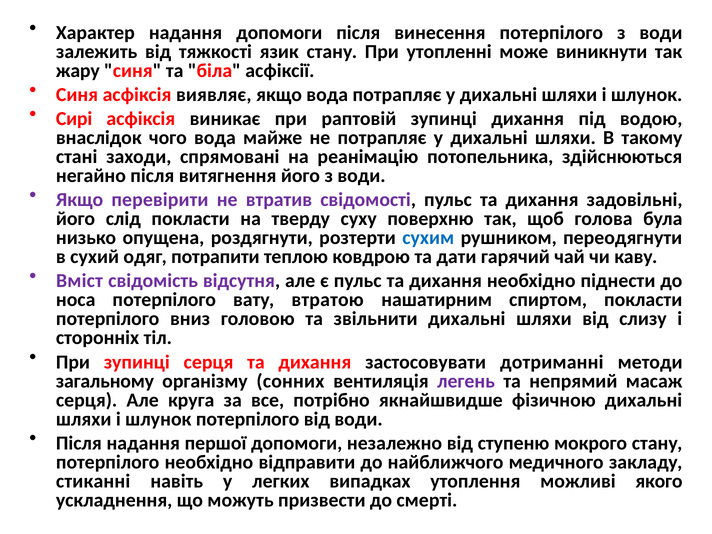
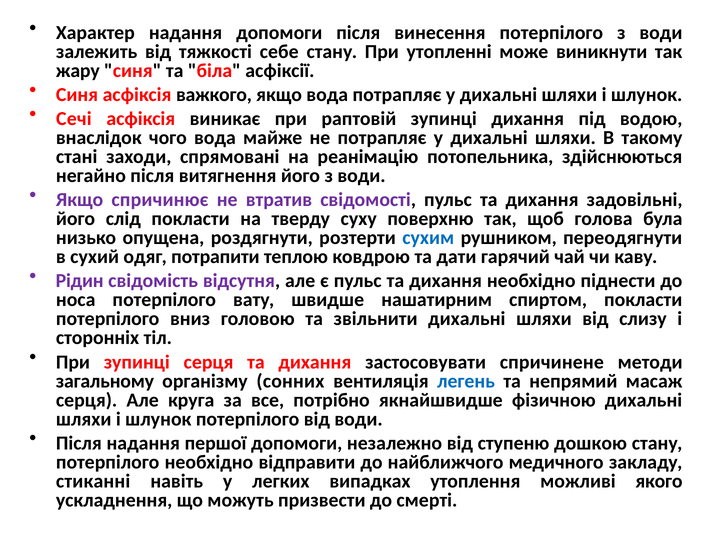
язик: язик -> себе
виявляє: виявляє -> важкого
Сирі: Сирі -> Сечі
перевірити: перевірити -> спричинює
Вміст: Вміст -> Рідин
втратою: втратою -> швидше
дотриманні: дотриманні -> спричинене
легень colour: purple -> blue
мокрого: мокрого -> дошкою
